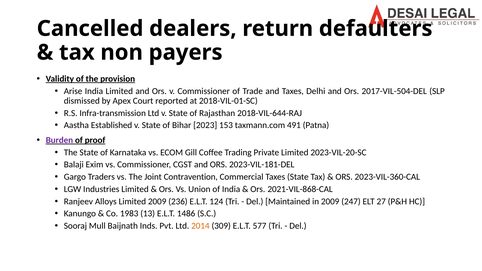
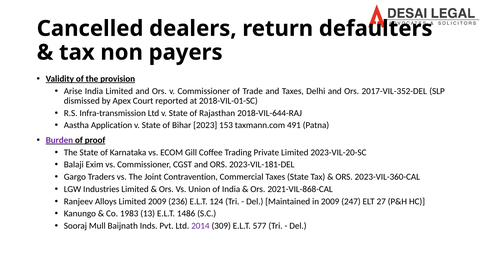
2017-VIL-504-DEL: 2017-VIL-504-DEL -> 2017-VIL-352-DEL
Established: Established -> Application
2014 colour: orange -> purple
